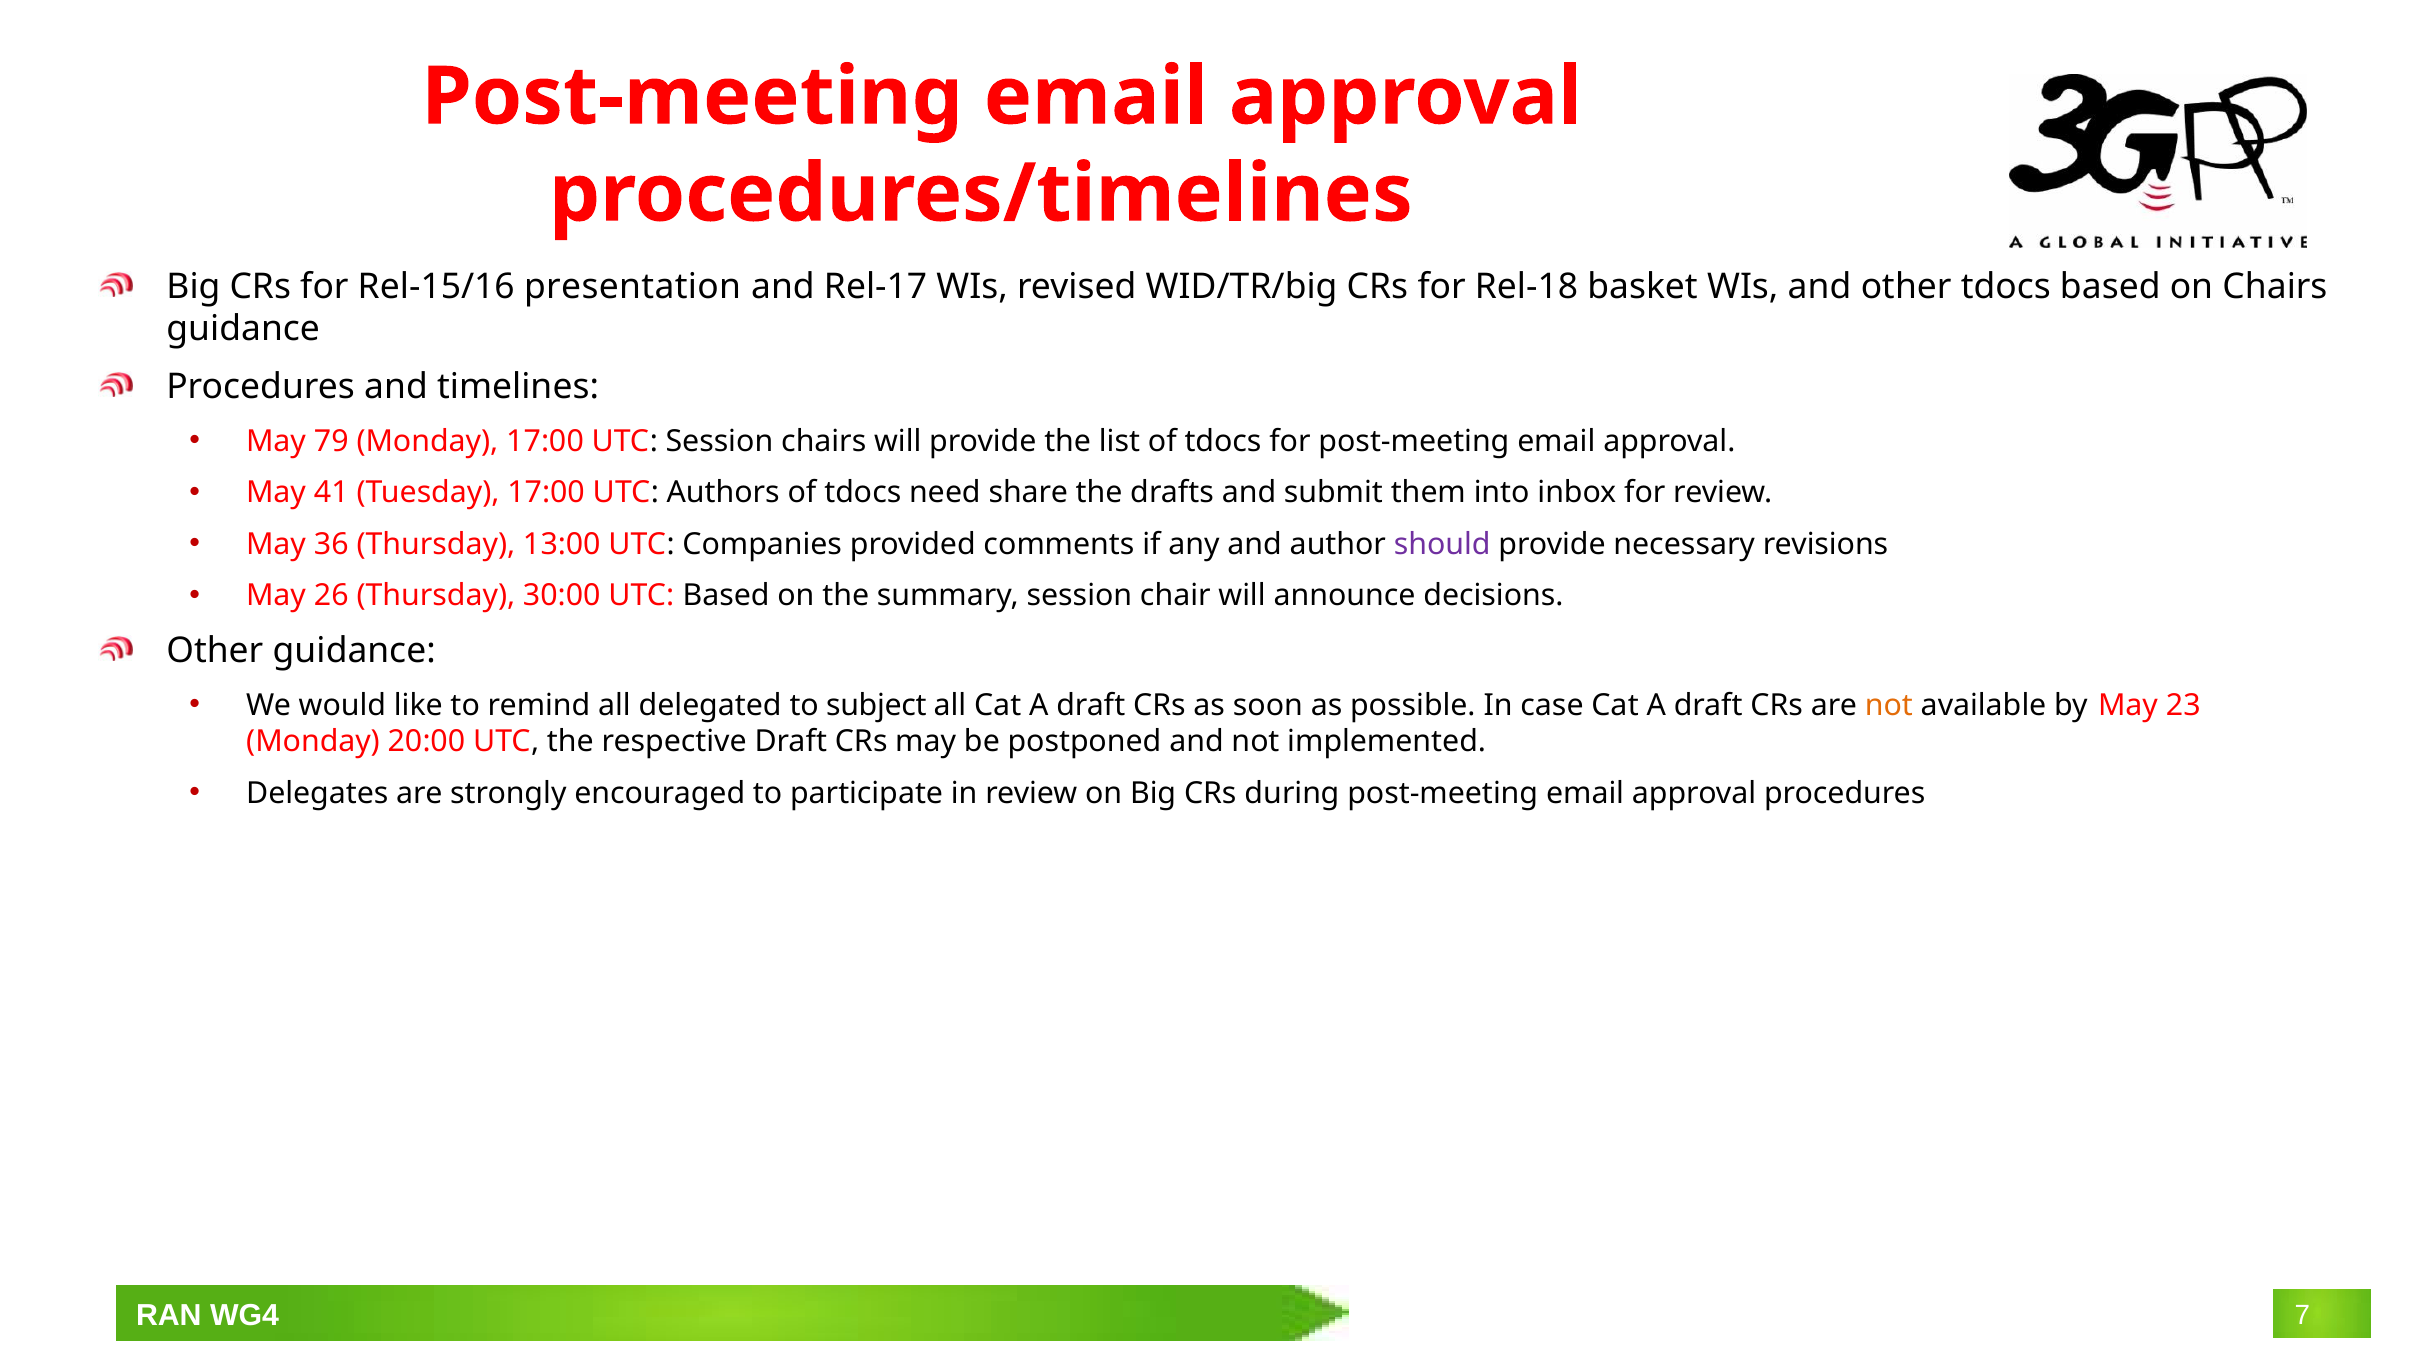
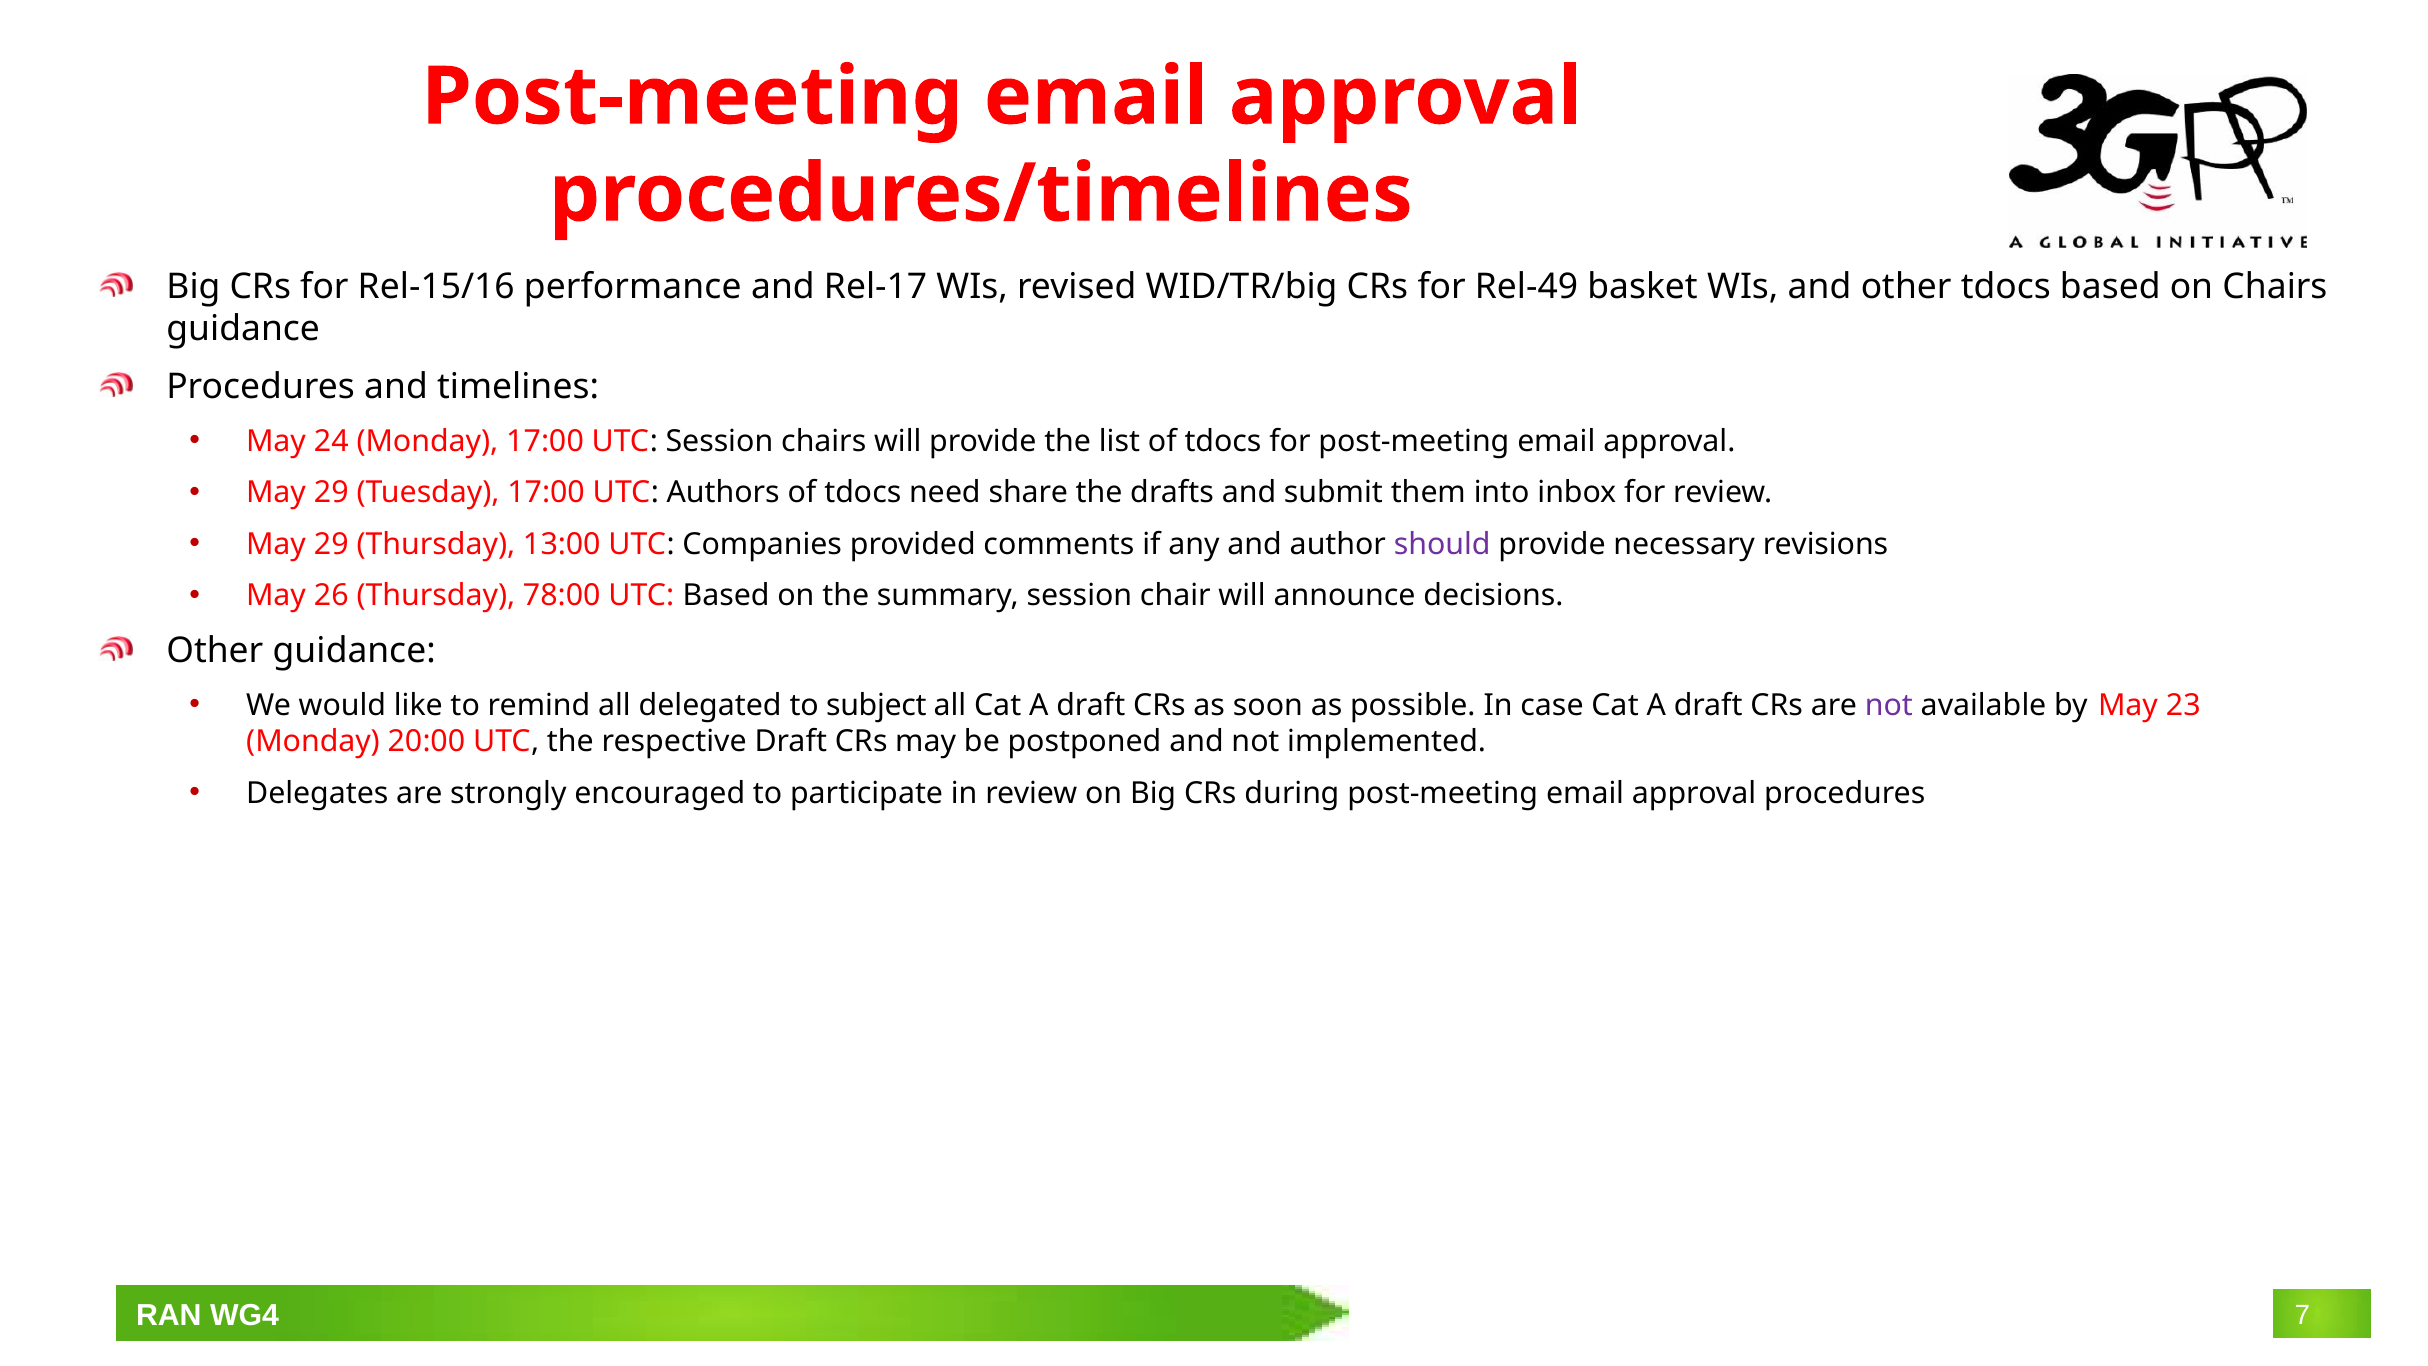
presentation: presentation -> performance
Rel-18: Rel-18 -> Rel-49
79: 79 -> 24
41 at (331, 493): 41 -> 29
36 at (331, 544): 36 -> 29
30:00: 30:00 -> 78:00
not at (1889, 705) colour: orange -> purple
